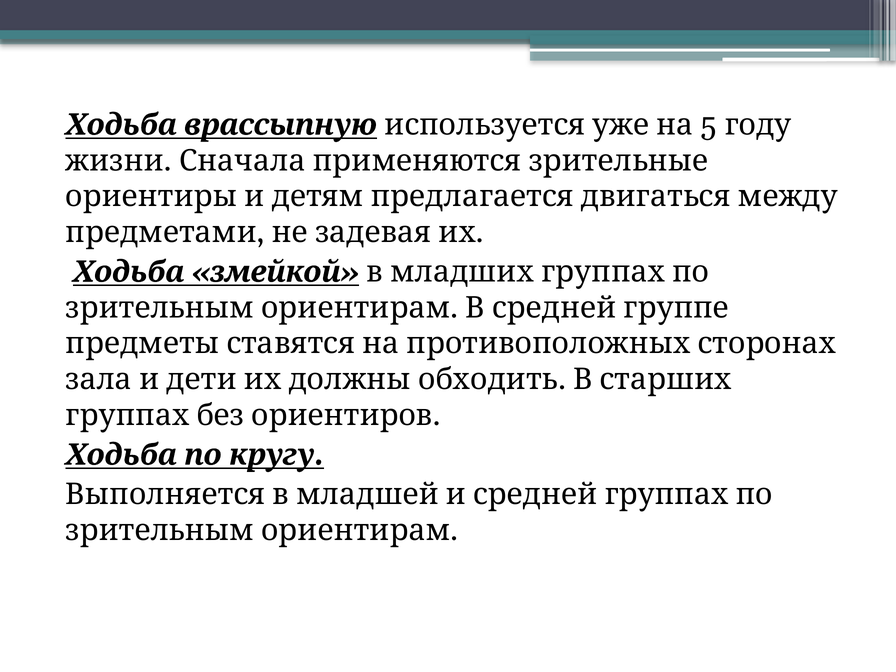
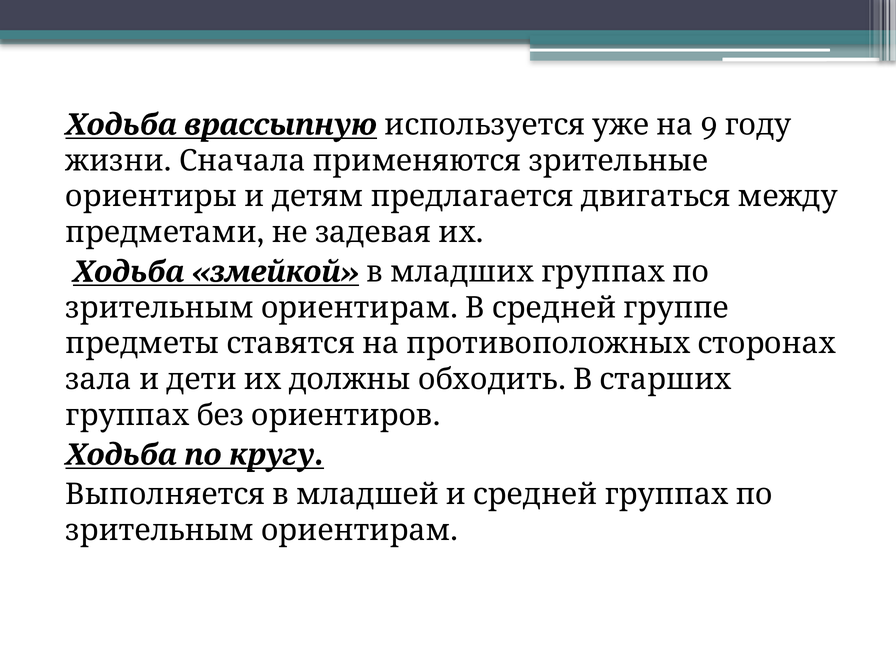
5: 5 -> 9
